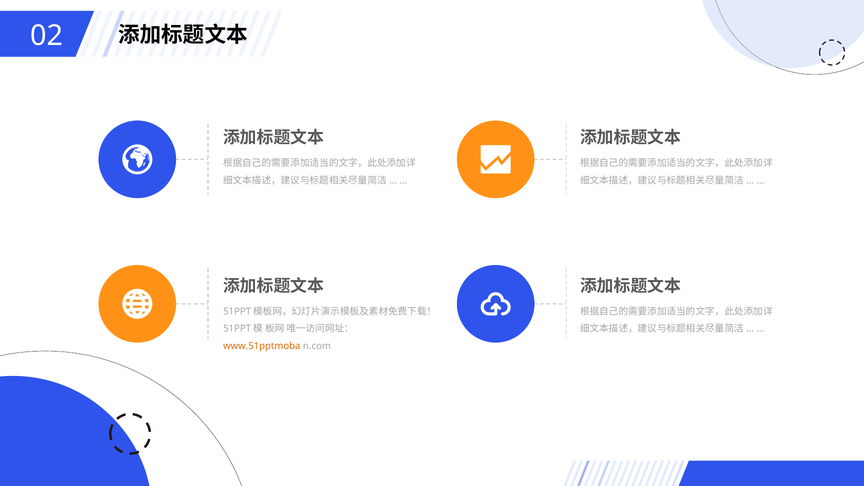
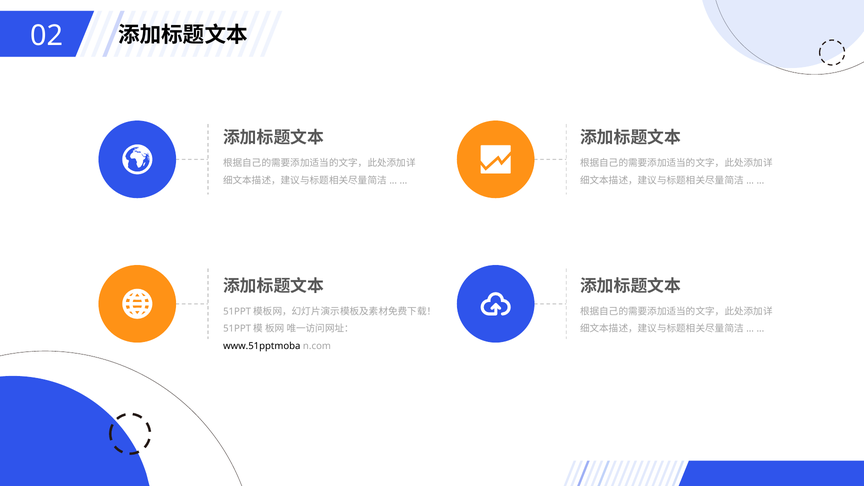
www.51pptmoba colour: orange -> black
